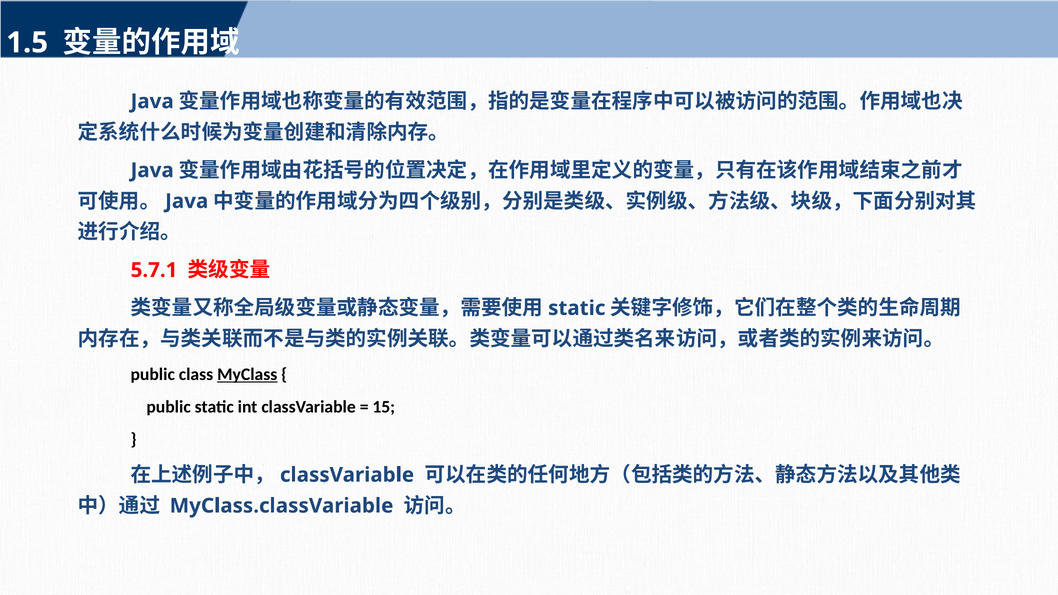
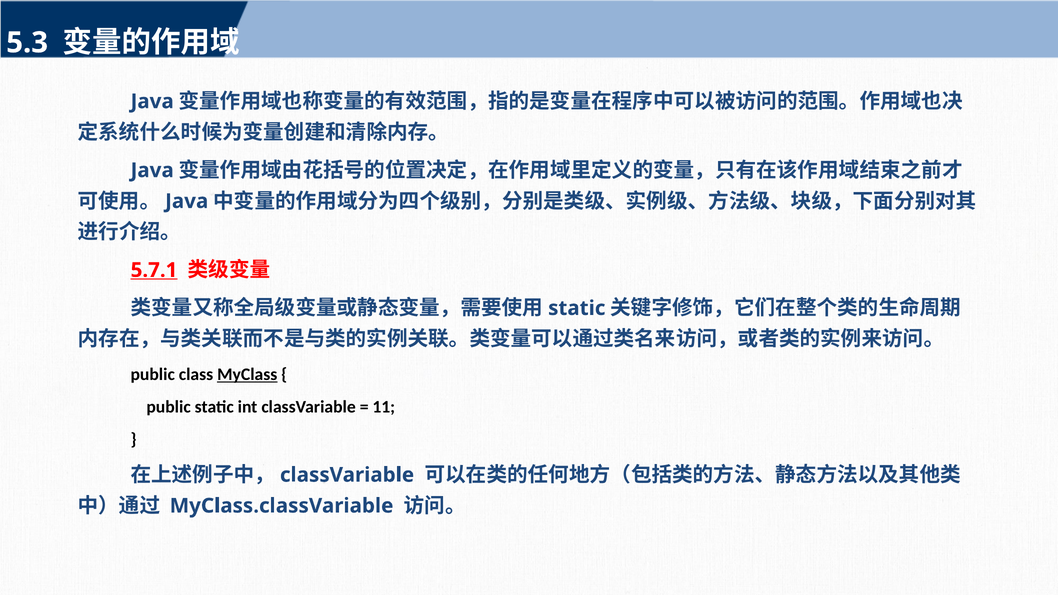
1.5: 1.5 -> 5.3
5.7.1 underline: none -> present
15: 15 -> 11
